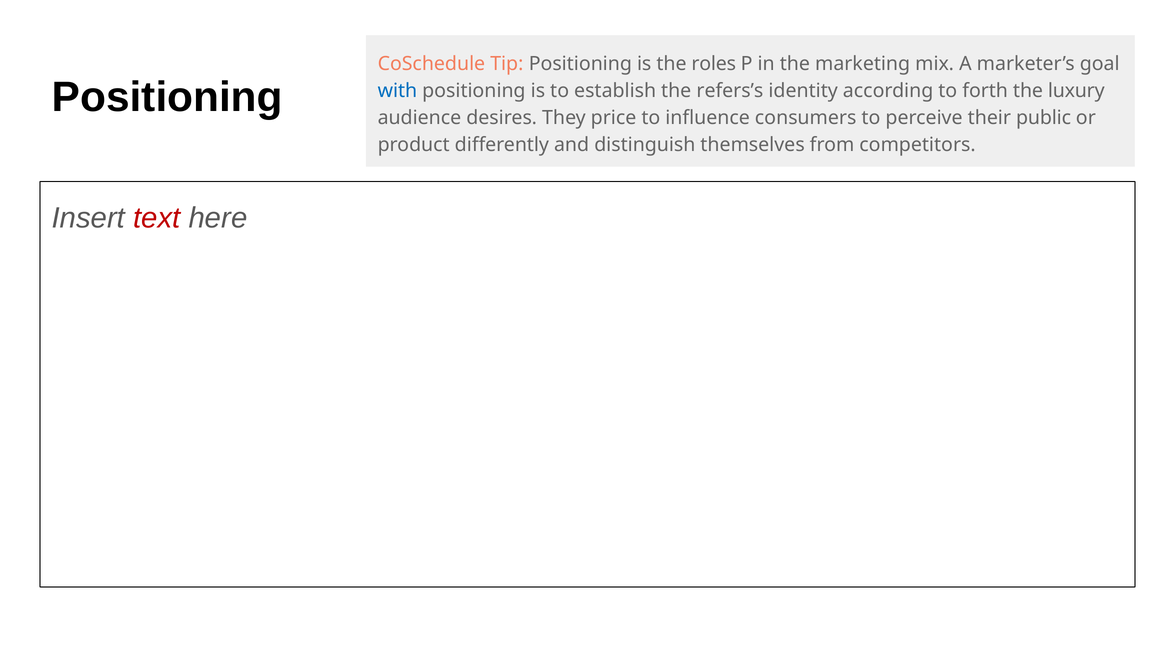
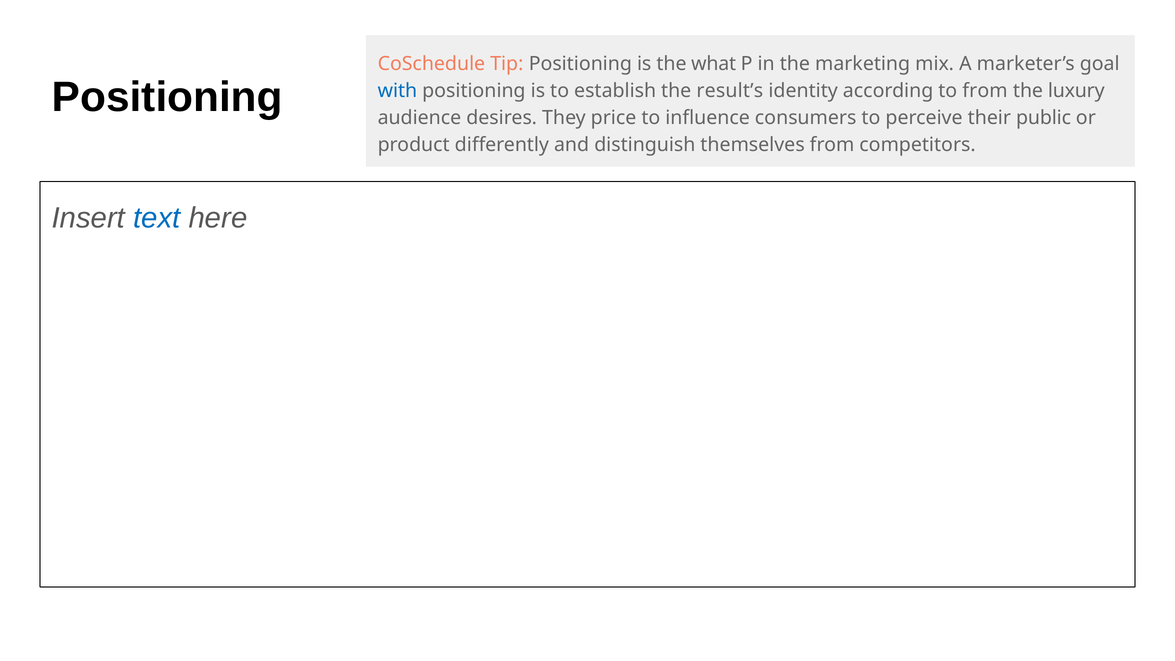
roles: roles -> what
refers’s: refers’s -> result’s
to forth: forth -> from
text colour: red -> blue
